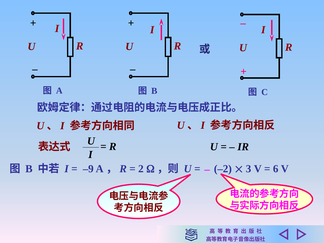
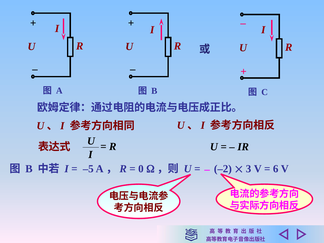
–9: –9 -> –5
2: 2 -> 0
